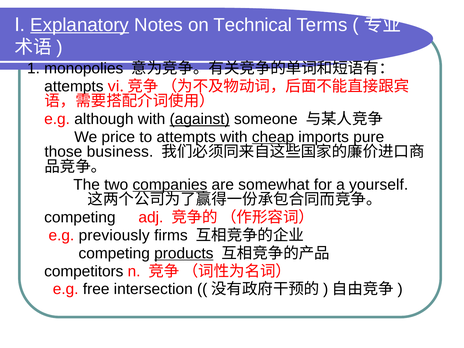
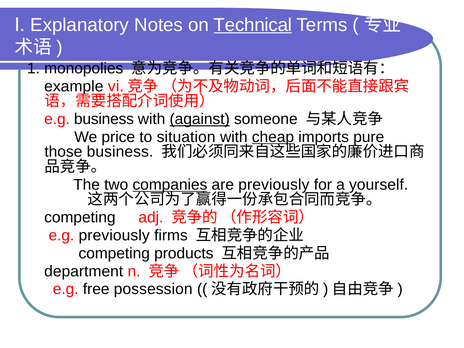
Explanatory underline: present -> none
Technical underline: none -> present
attempts at (74, 86): attempts -> example
e.g although: although -> business
to attempts: attempts -> situation
are somewhat: somewhat -> previously
products underline: present -> none
competitors: competitors -> department
intersection: intersection -> possession
